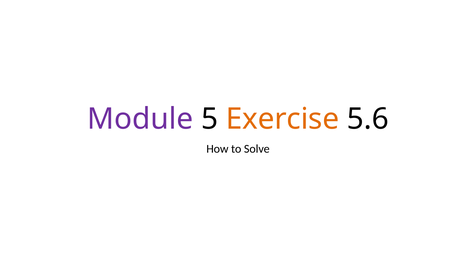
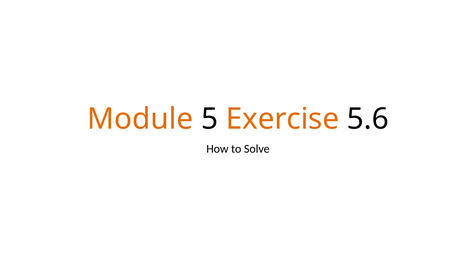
Module colour: purple -> orange
